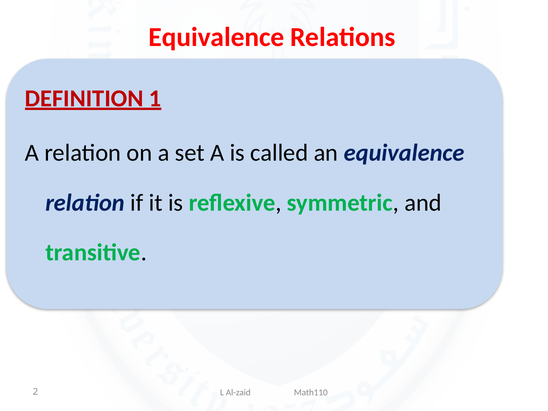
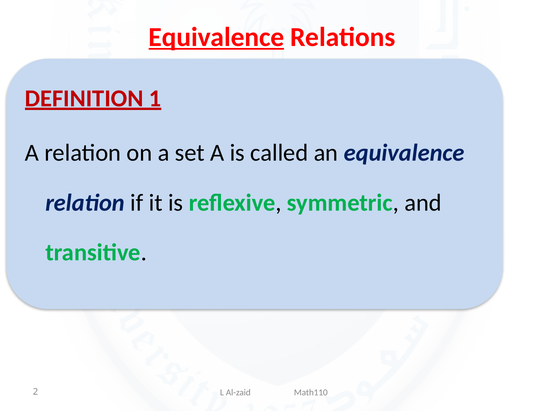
Equivalence at (216, 37) underline: none -> present
